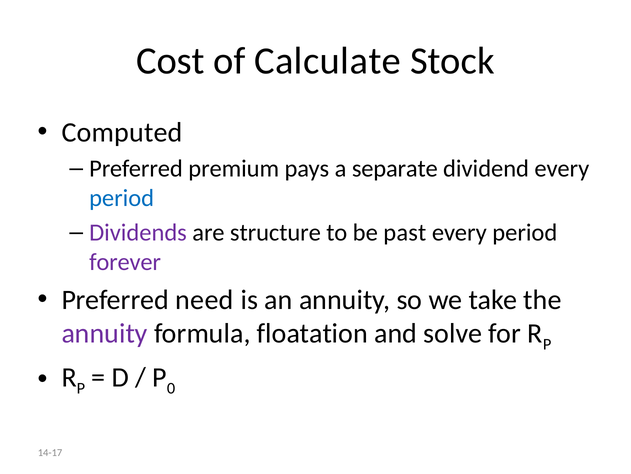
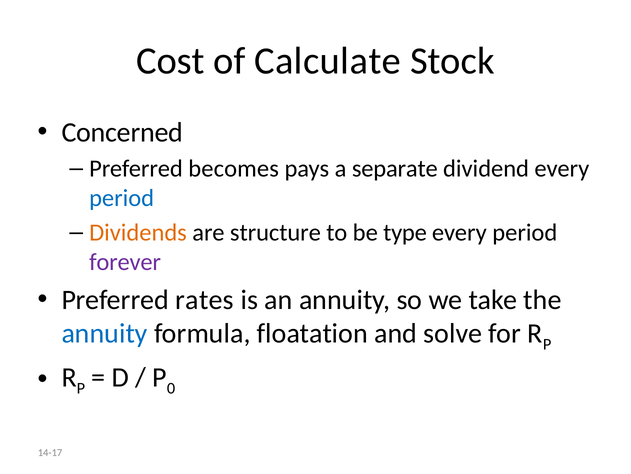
Computed: Computed -> Concerned
premium: premium -> becomes
Dividends colour: purple -> orange
past: past -> type
need: need -> rates
annuity at (105, 333) colour: purple -> blue
